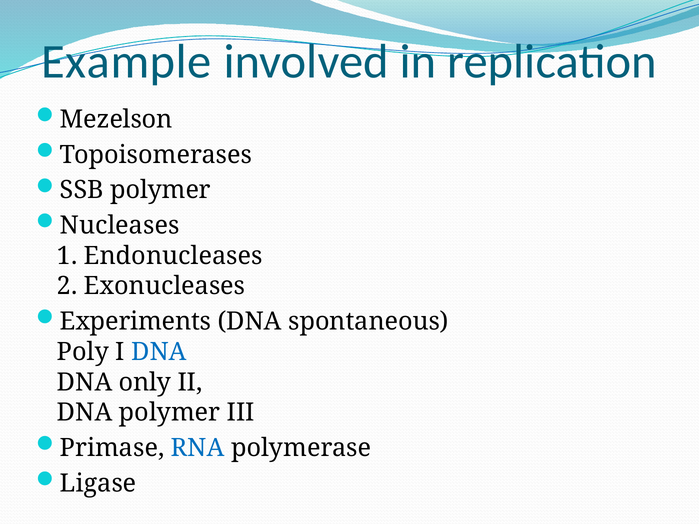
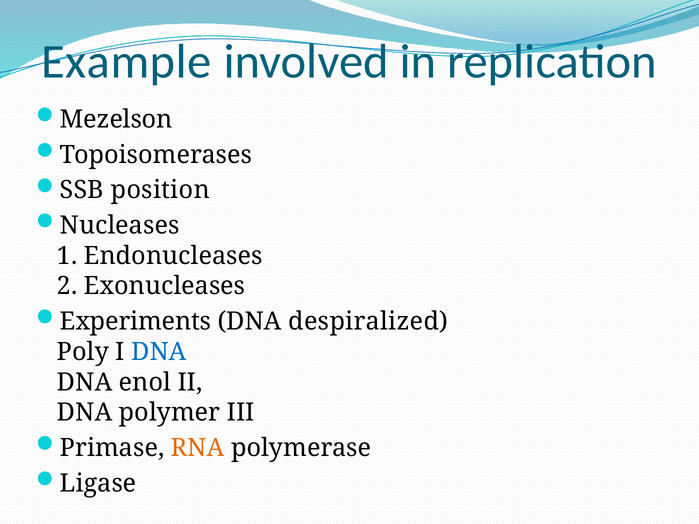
SSB polymer: polymer -> position
spontaneous: spontaneous -> despiralized
only: only -> enol
RNA colour: blue -> orange
